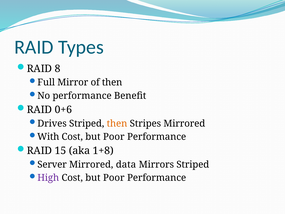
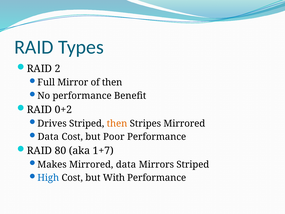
8: 8 -> 2
0+6: 0+6 -> 0+2
With at (48, 137): With -> Data
15: 15 -> 80
1+8: 1+8 -> 1+7
Server: Server -> Makes
High colour: purple -> blue
Poor at (114, 178): Poor -> With
